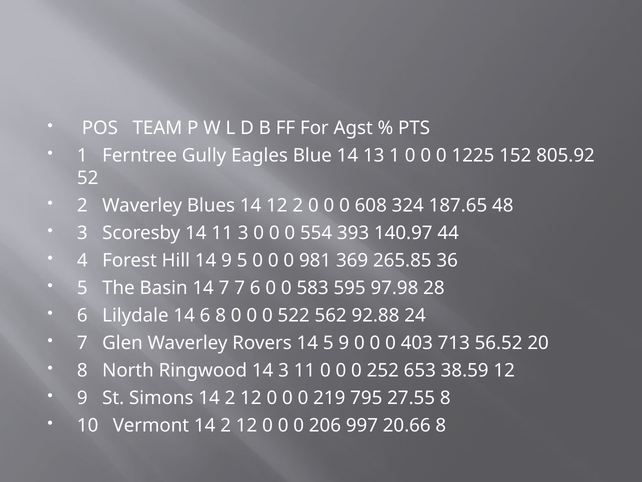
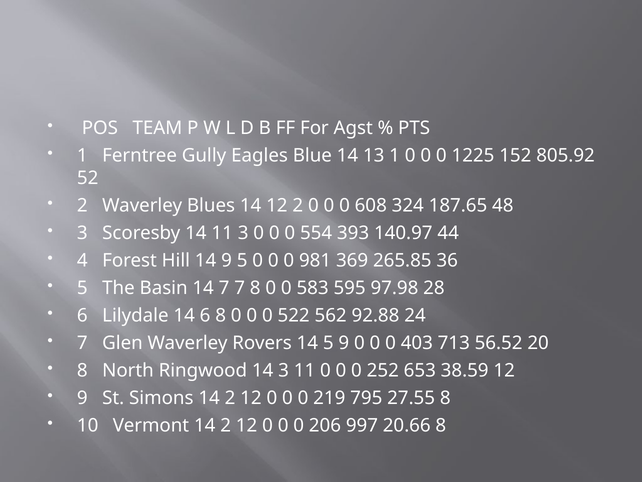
7 6: 6 -> 8
